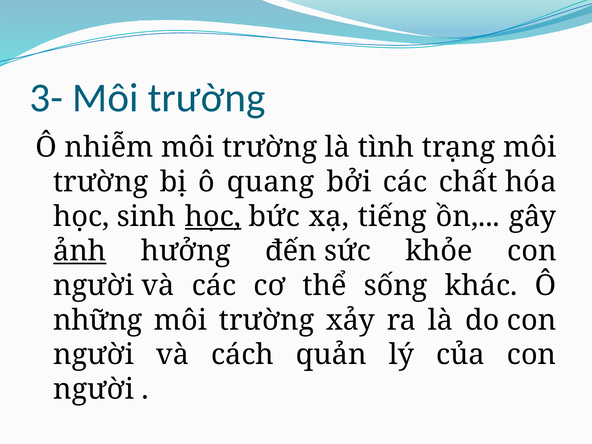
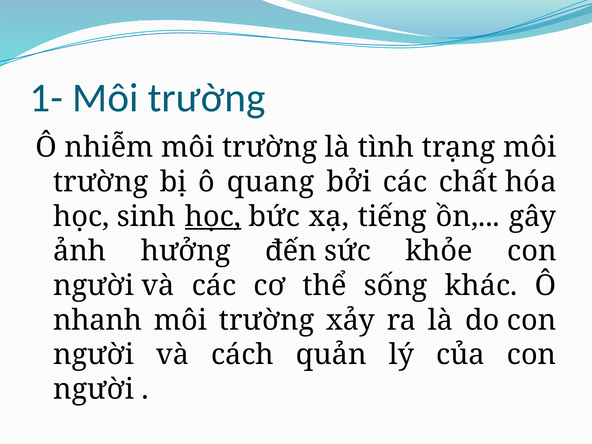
3-: 3- -> 1-
ảnh underline: present -> none
những: những -> nhanh
